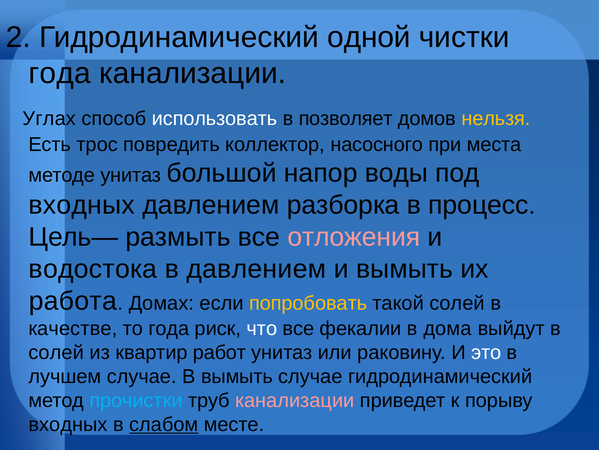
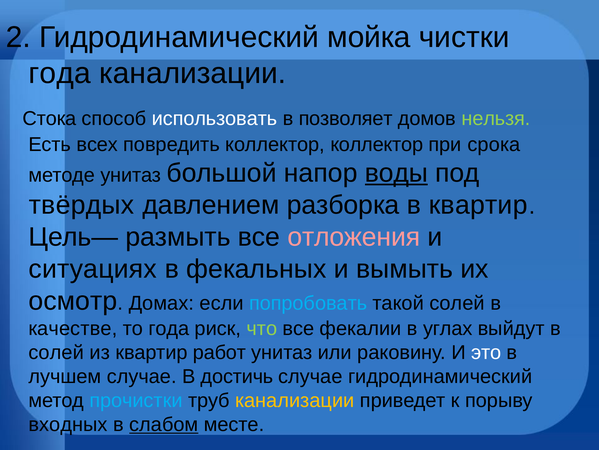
одной: одной -> мойка
Углах: Углах -> Стока
нельзя colour: yellow -> light green
трос: трос -> всех
коллектор насосного: насосного -> коллектор
места: места -> срока
воды underline: none -> present
входных at (82, 205): входных -> твёрдых
в процесс: процесс -> квартир
водостока: водостока -> ситуациях
в давлением: давлением -> фекальных
работа: работа -> осмотр
попробовать colour: yellow -> light blue
что colour: white -> light green
дома: дома -> углах
В вымыть: вымыть -> достичь
канализации at (295, 400) colour: pink -> yellow
